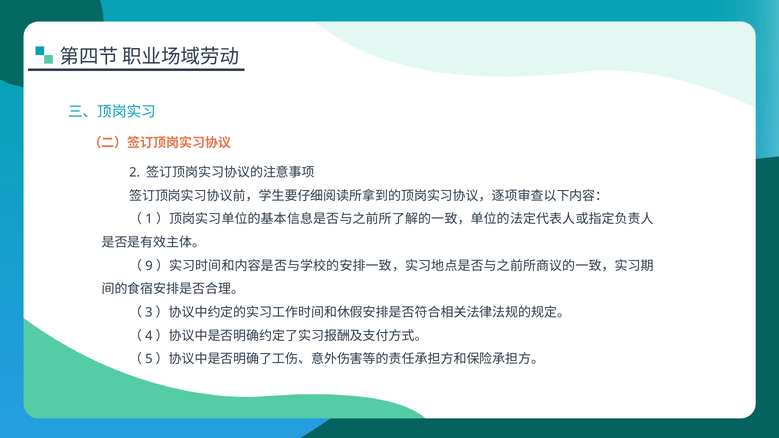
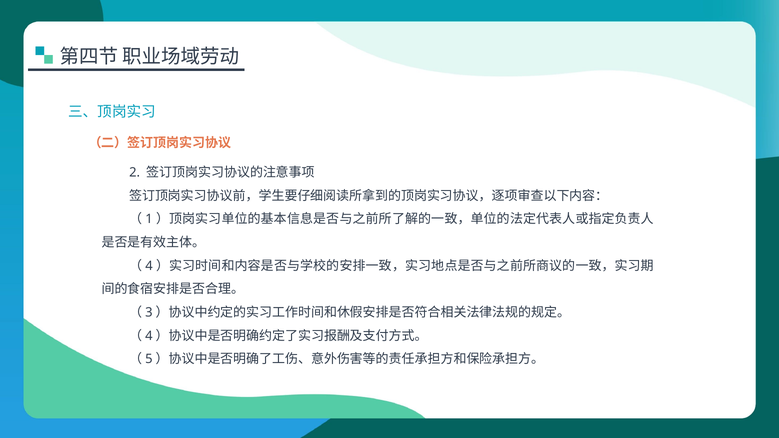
9: 9 -> 4
